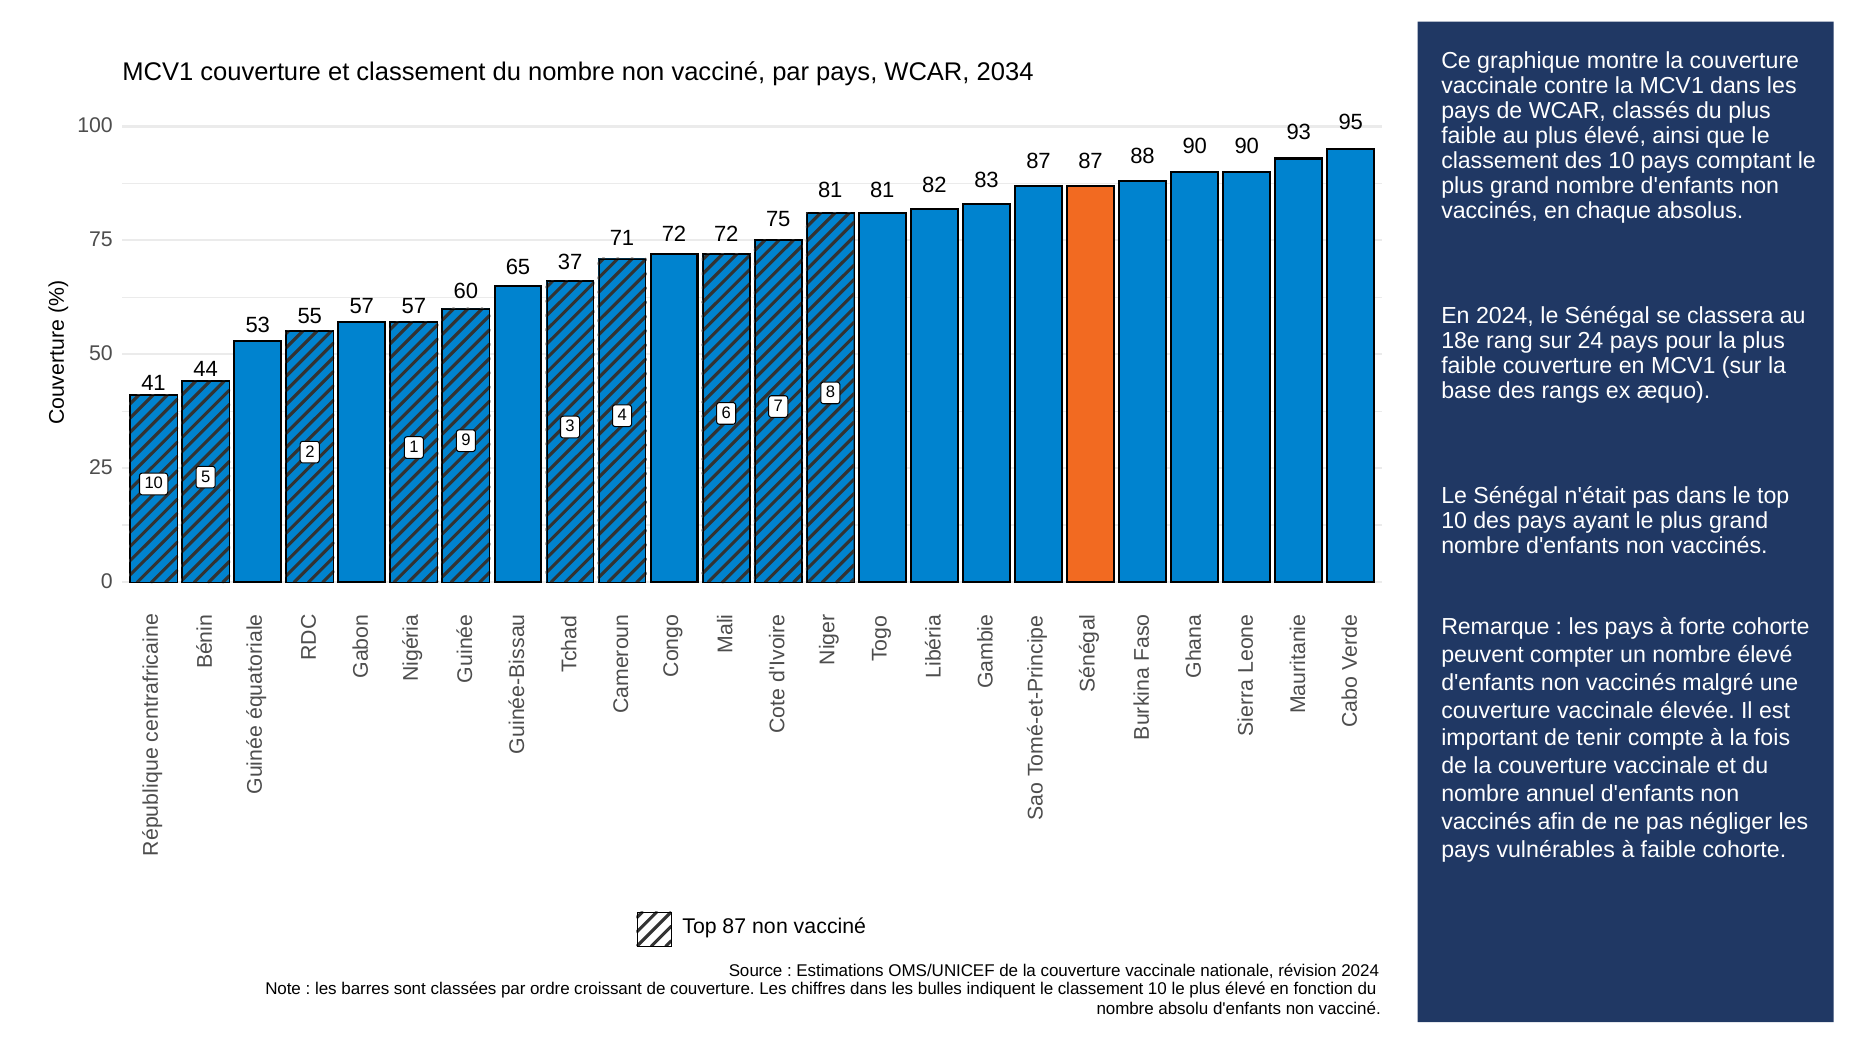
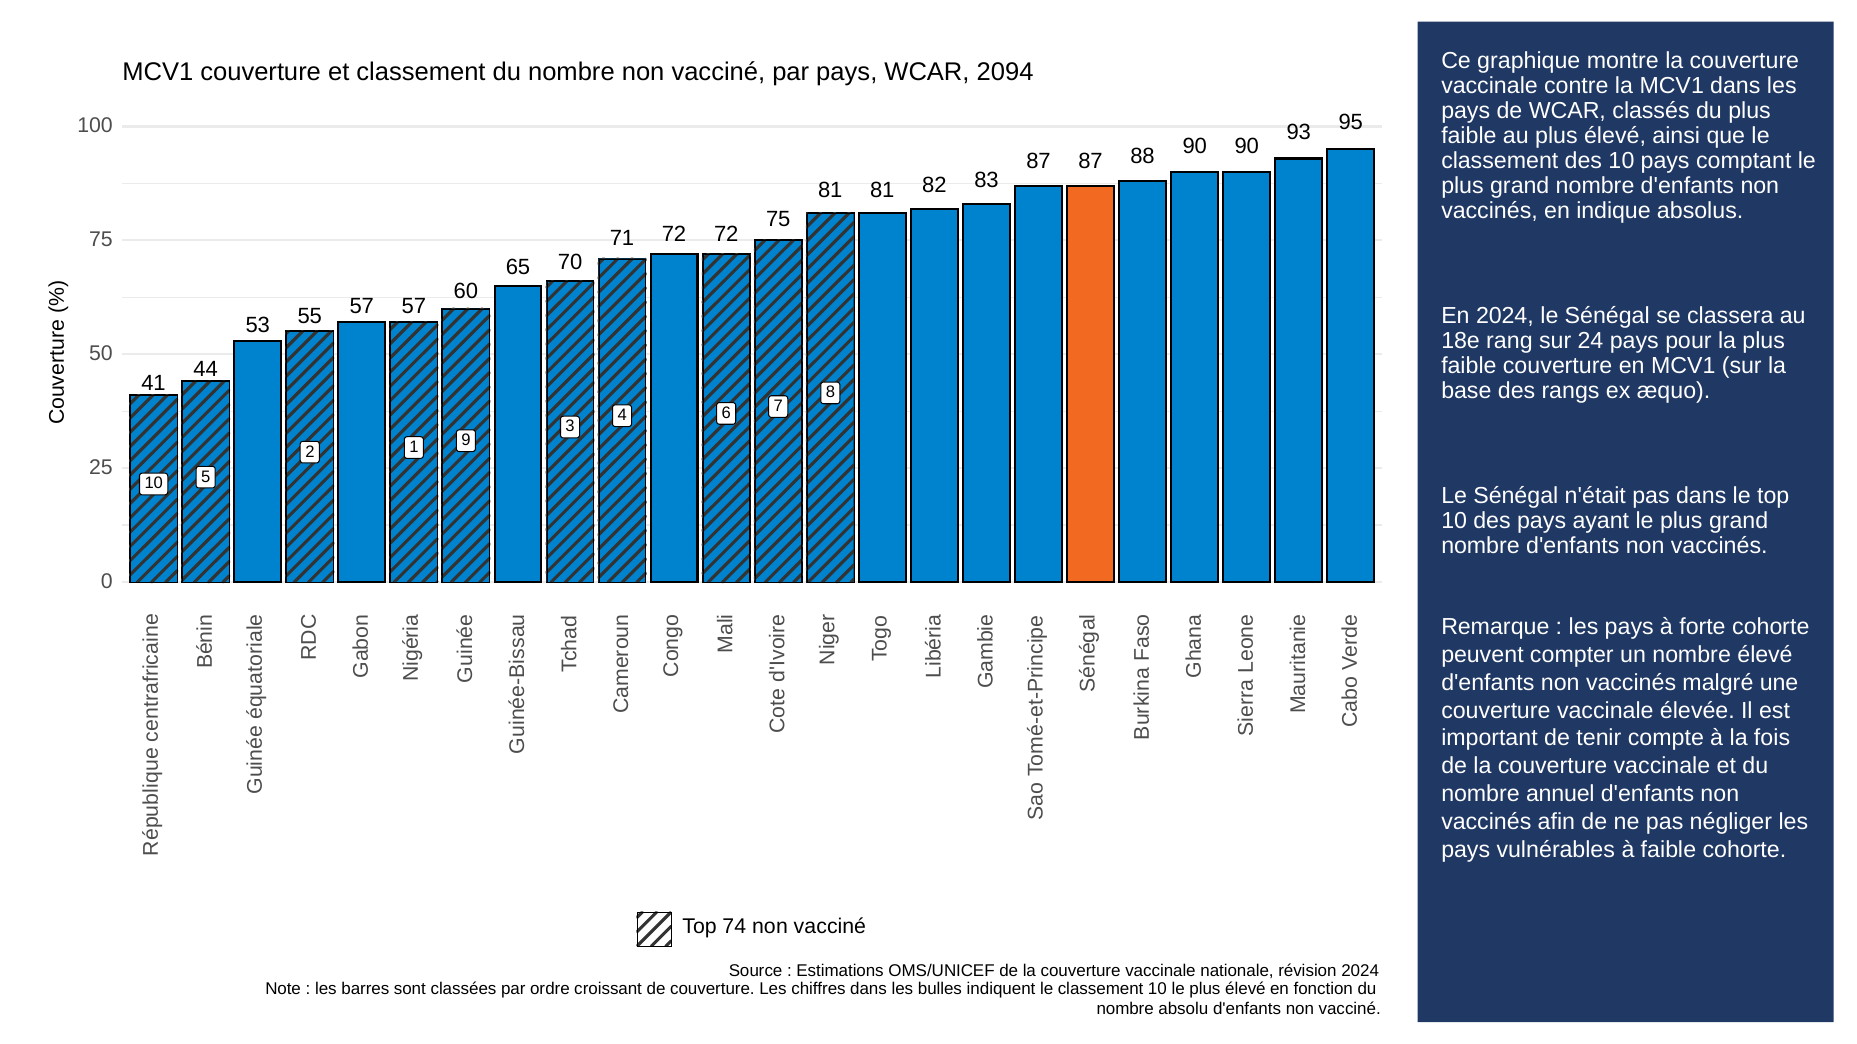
2034: 2034 -> 2094
chaque: chaque -> indique
37: 37 -> 70
Top 87: 87 -> 74
